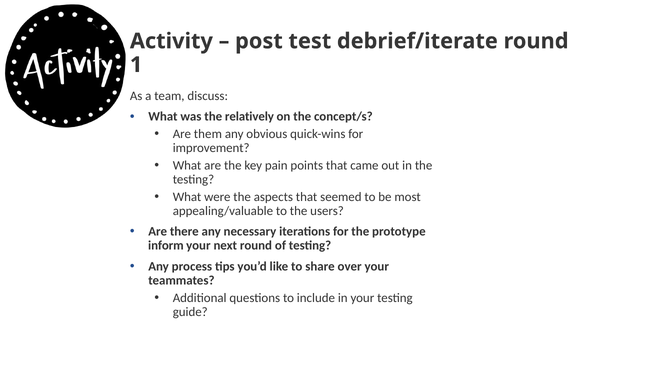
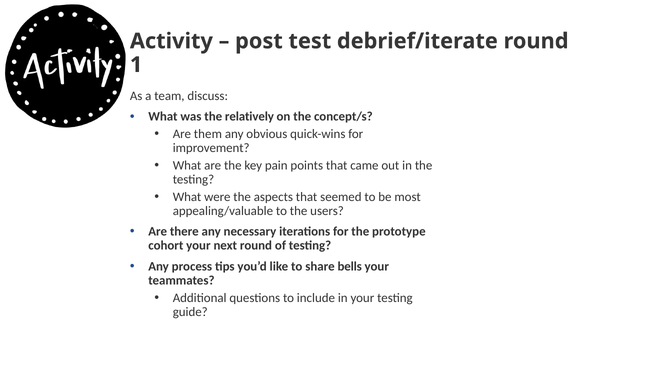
inform: inform -> cohort
over: over -> bells
